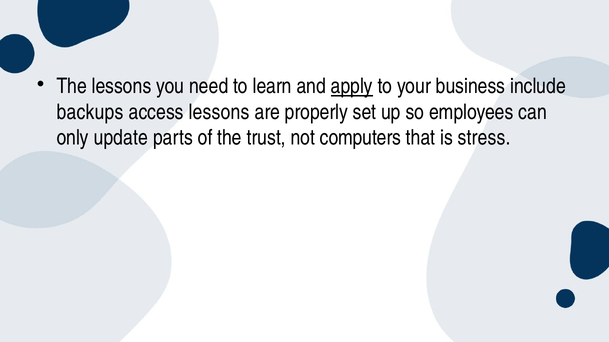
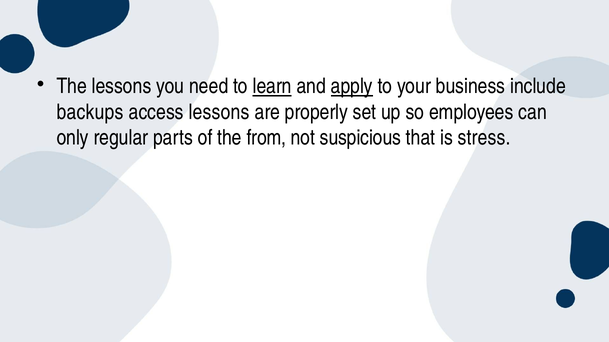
learn underline: none -> present
update: update -> regular
trust: trust -> from
computers: computers -> suspicious
